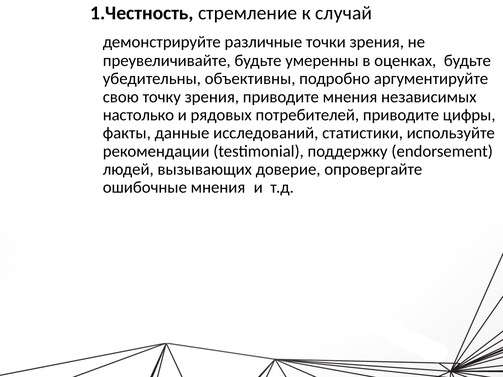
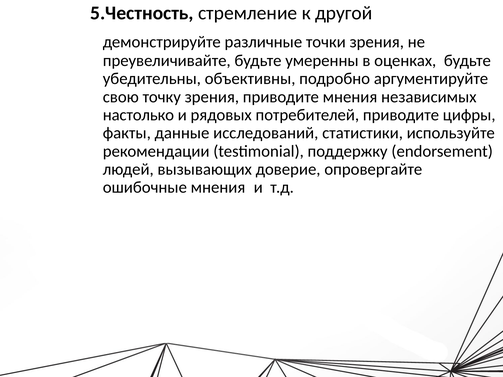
1.Честность: 1.Честность -> 5.Честность
случай: случай -> другой
